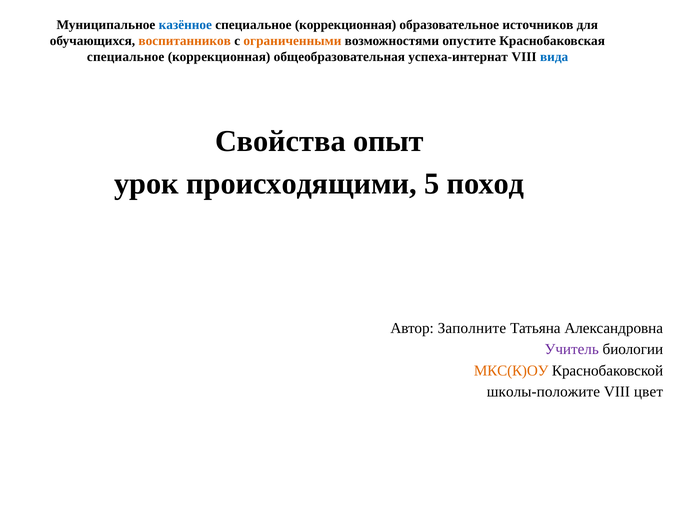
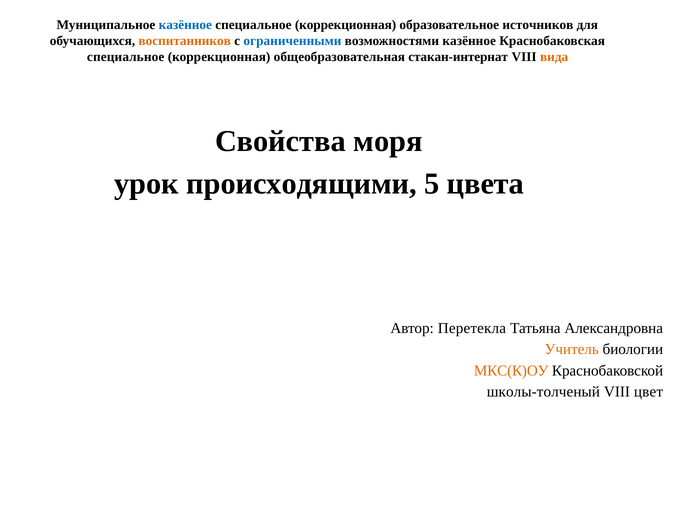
ограниченными colour: orange -> blue
возможностями опустите: опустите -> казённое
успеха-интернат: успеха-интернат -> стакан-интернат
вида colour: blue -> orange
опыт: опыт -> моря
поход: поход -> цвета
Заполните: Заполните -> Перетекла
Учитель colour: purple -> orange
школы-положите: школы-положите -> школы-толченый
